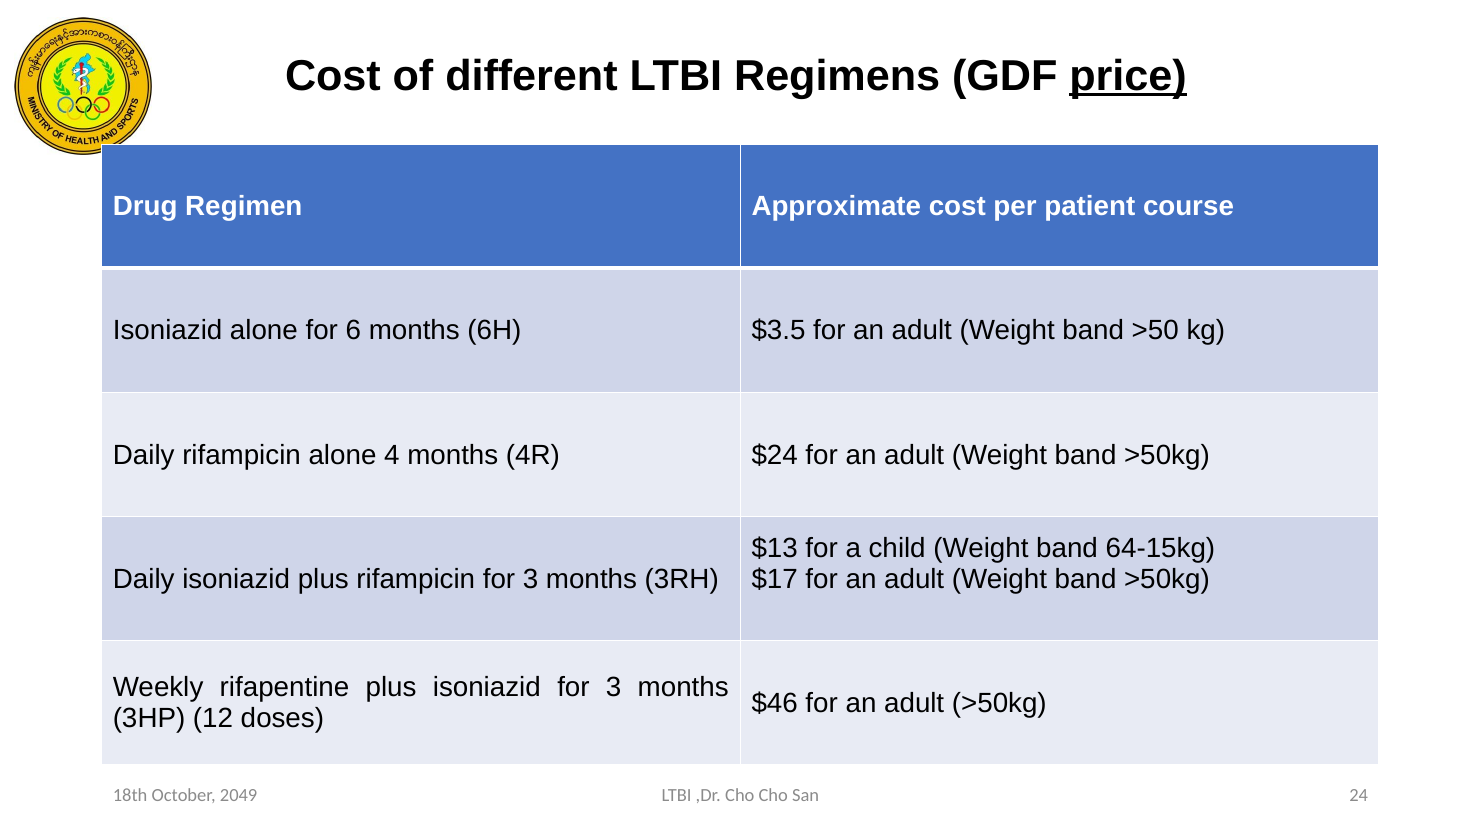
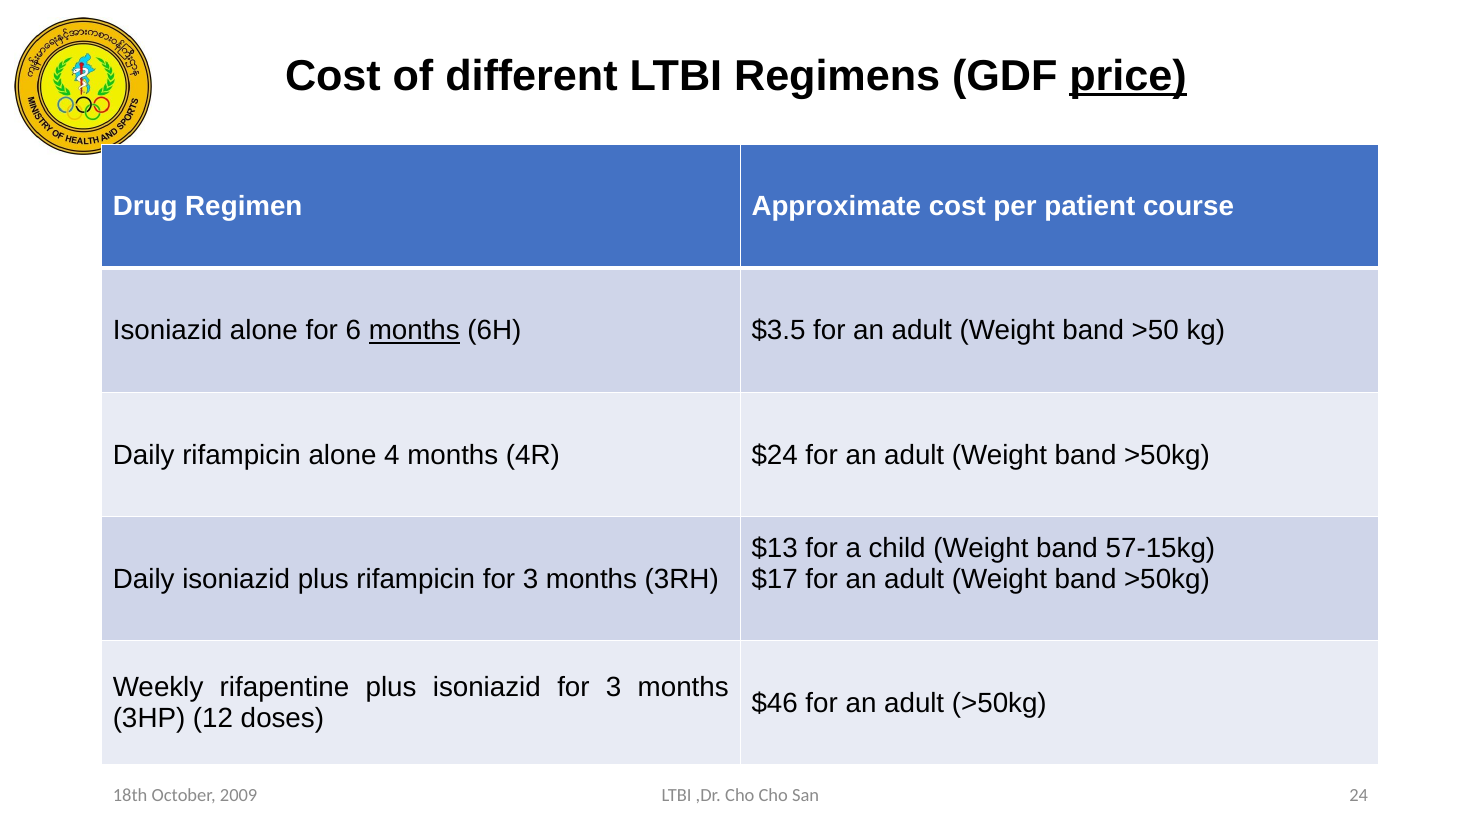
months at (414, 331) underline: none -> present
64-15kg: 64-15kg -> 57-15kg
2049: 2049 -> 2009
